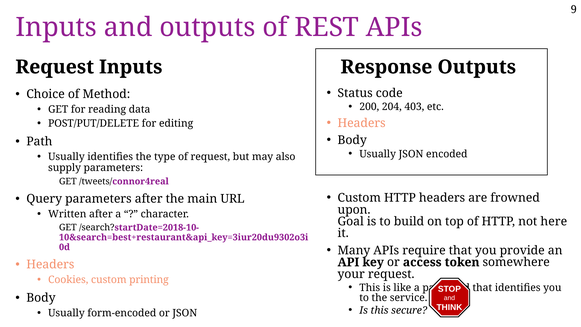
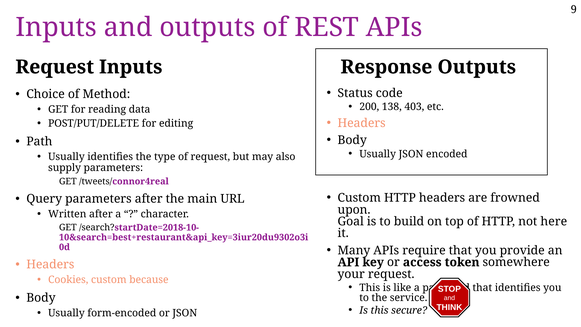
204: 204 -> 138
printing: printing -> because
